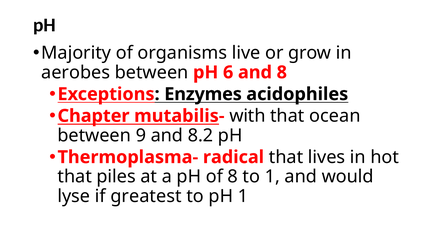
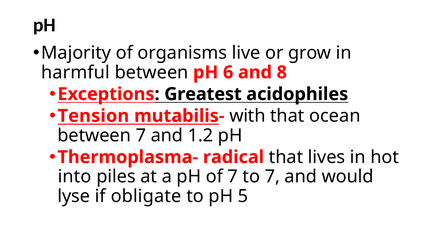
aerobes: aerobes -> harmful
Enzymes: Enzymes -> Greatest
Chapter: Chapter -> Tension
between 9: 9 -> 7
8.2: 8.2 -> 1.2
that at (75, 177): that -> into
of 8: 8 -> 7
to 1: 1 -> 7
greatest: greatest -> obligate
pH 1: 1 -> 5
